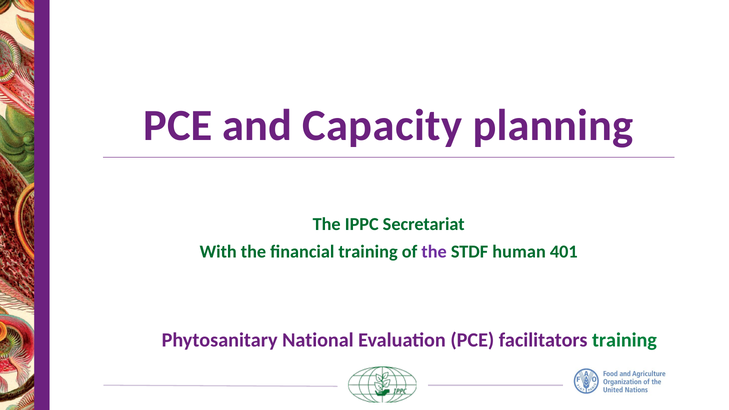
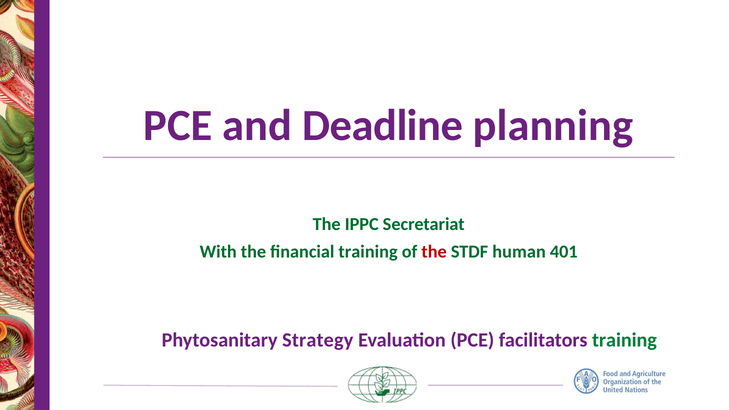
Capacity: Capacity -> Deadline
the at (434, 252) colour: purple -> red
National: National -> Strategy
